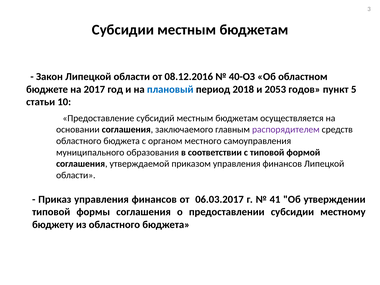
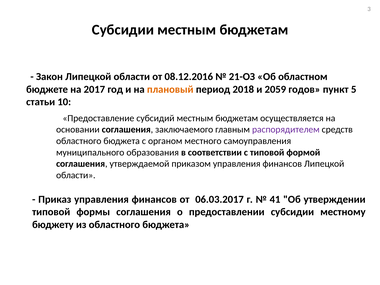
40-ОЗ: 40-ОЗ -> 21-ОЗ
плановый colour: blue -> orange
2053: 2053 -> 2059
